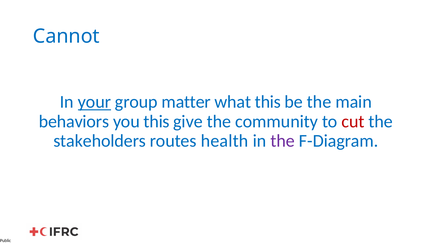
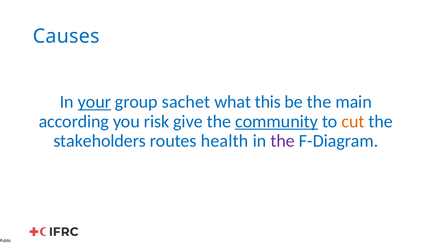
Cannot: Cannot -> Causes
matter: matter -> sachet
behaviors: behaviors -> according
you this: this -> risk
community underline: none -> present
cut colour: red -> orange
